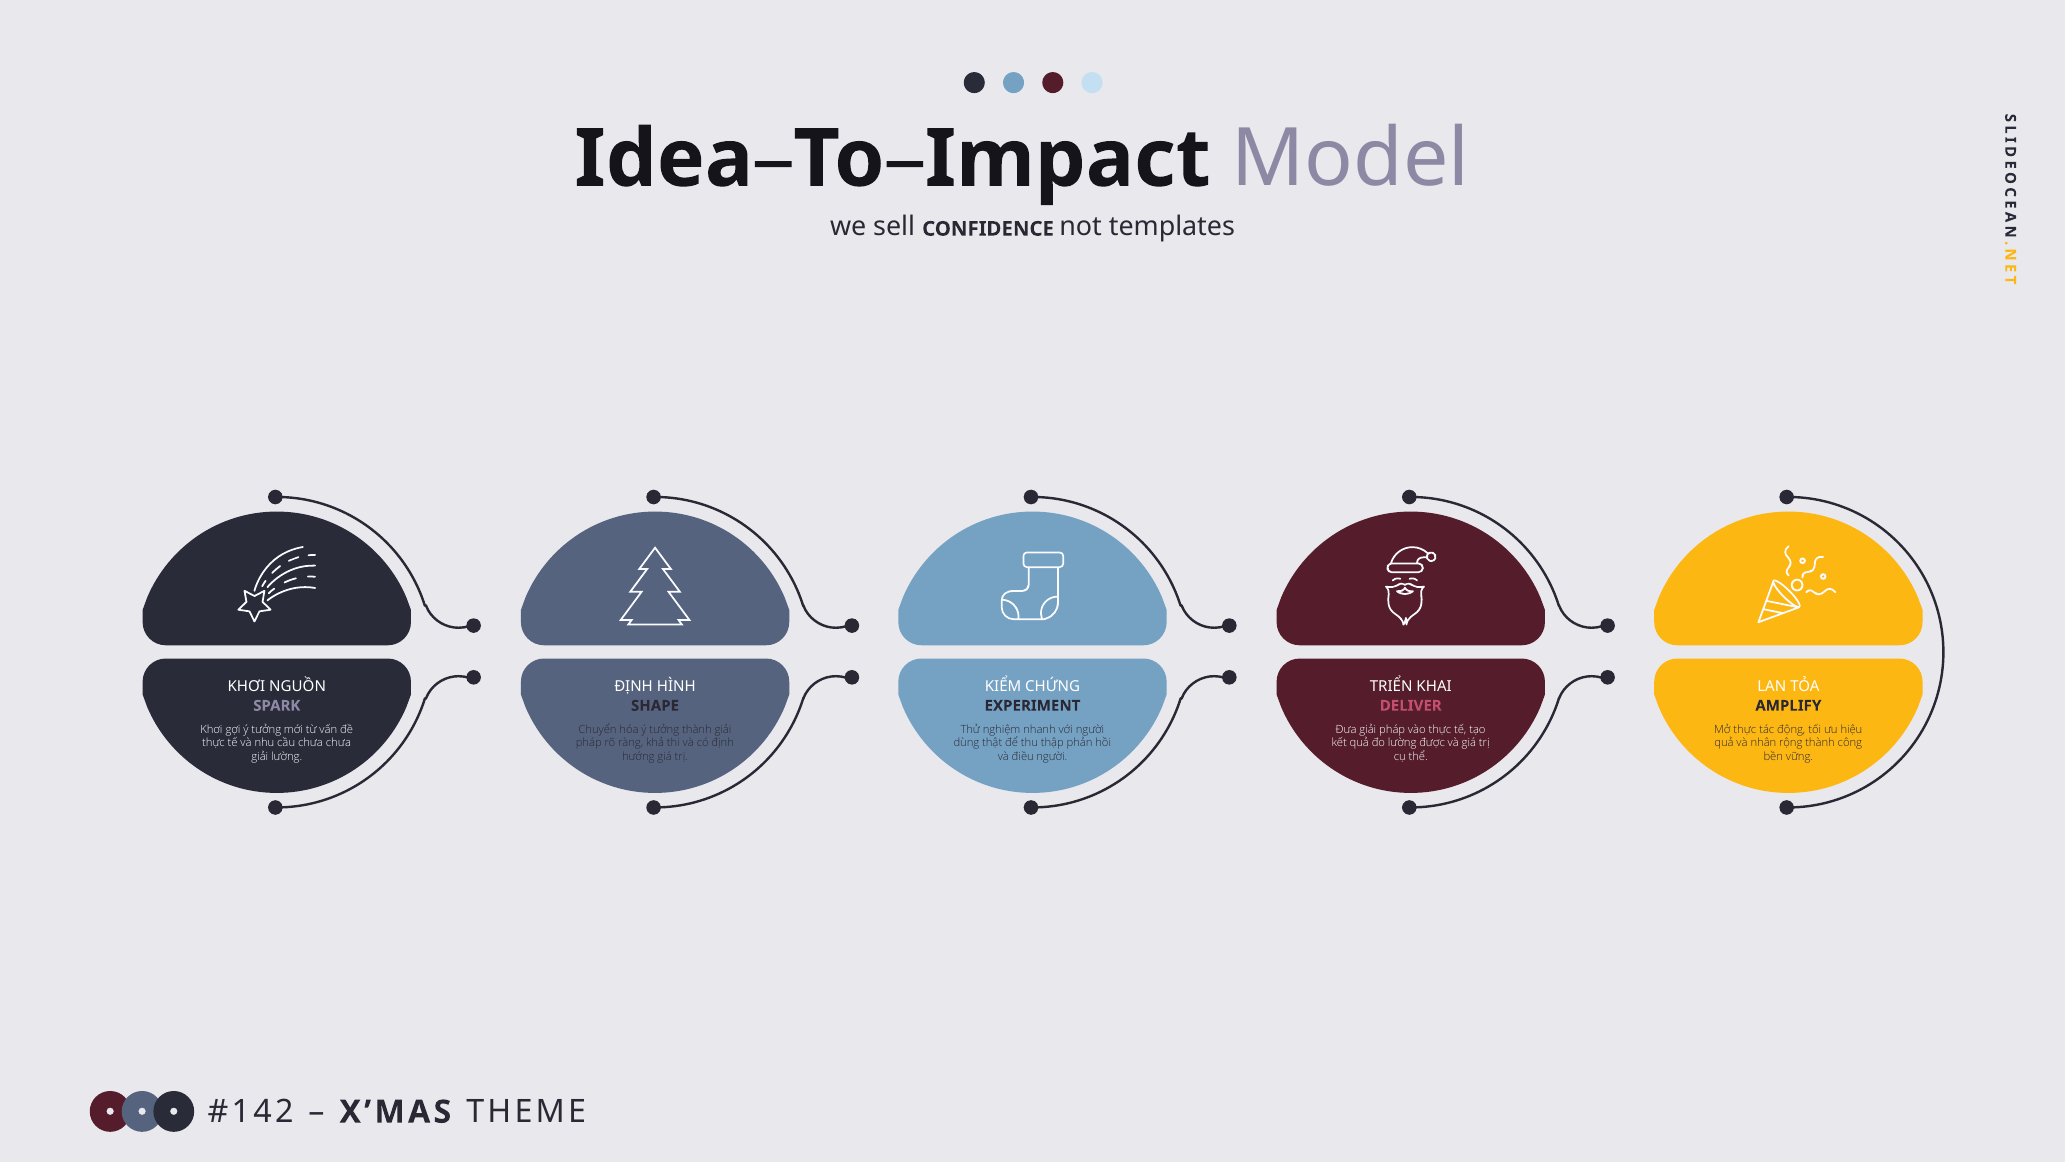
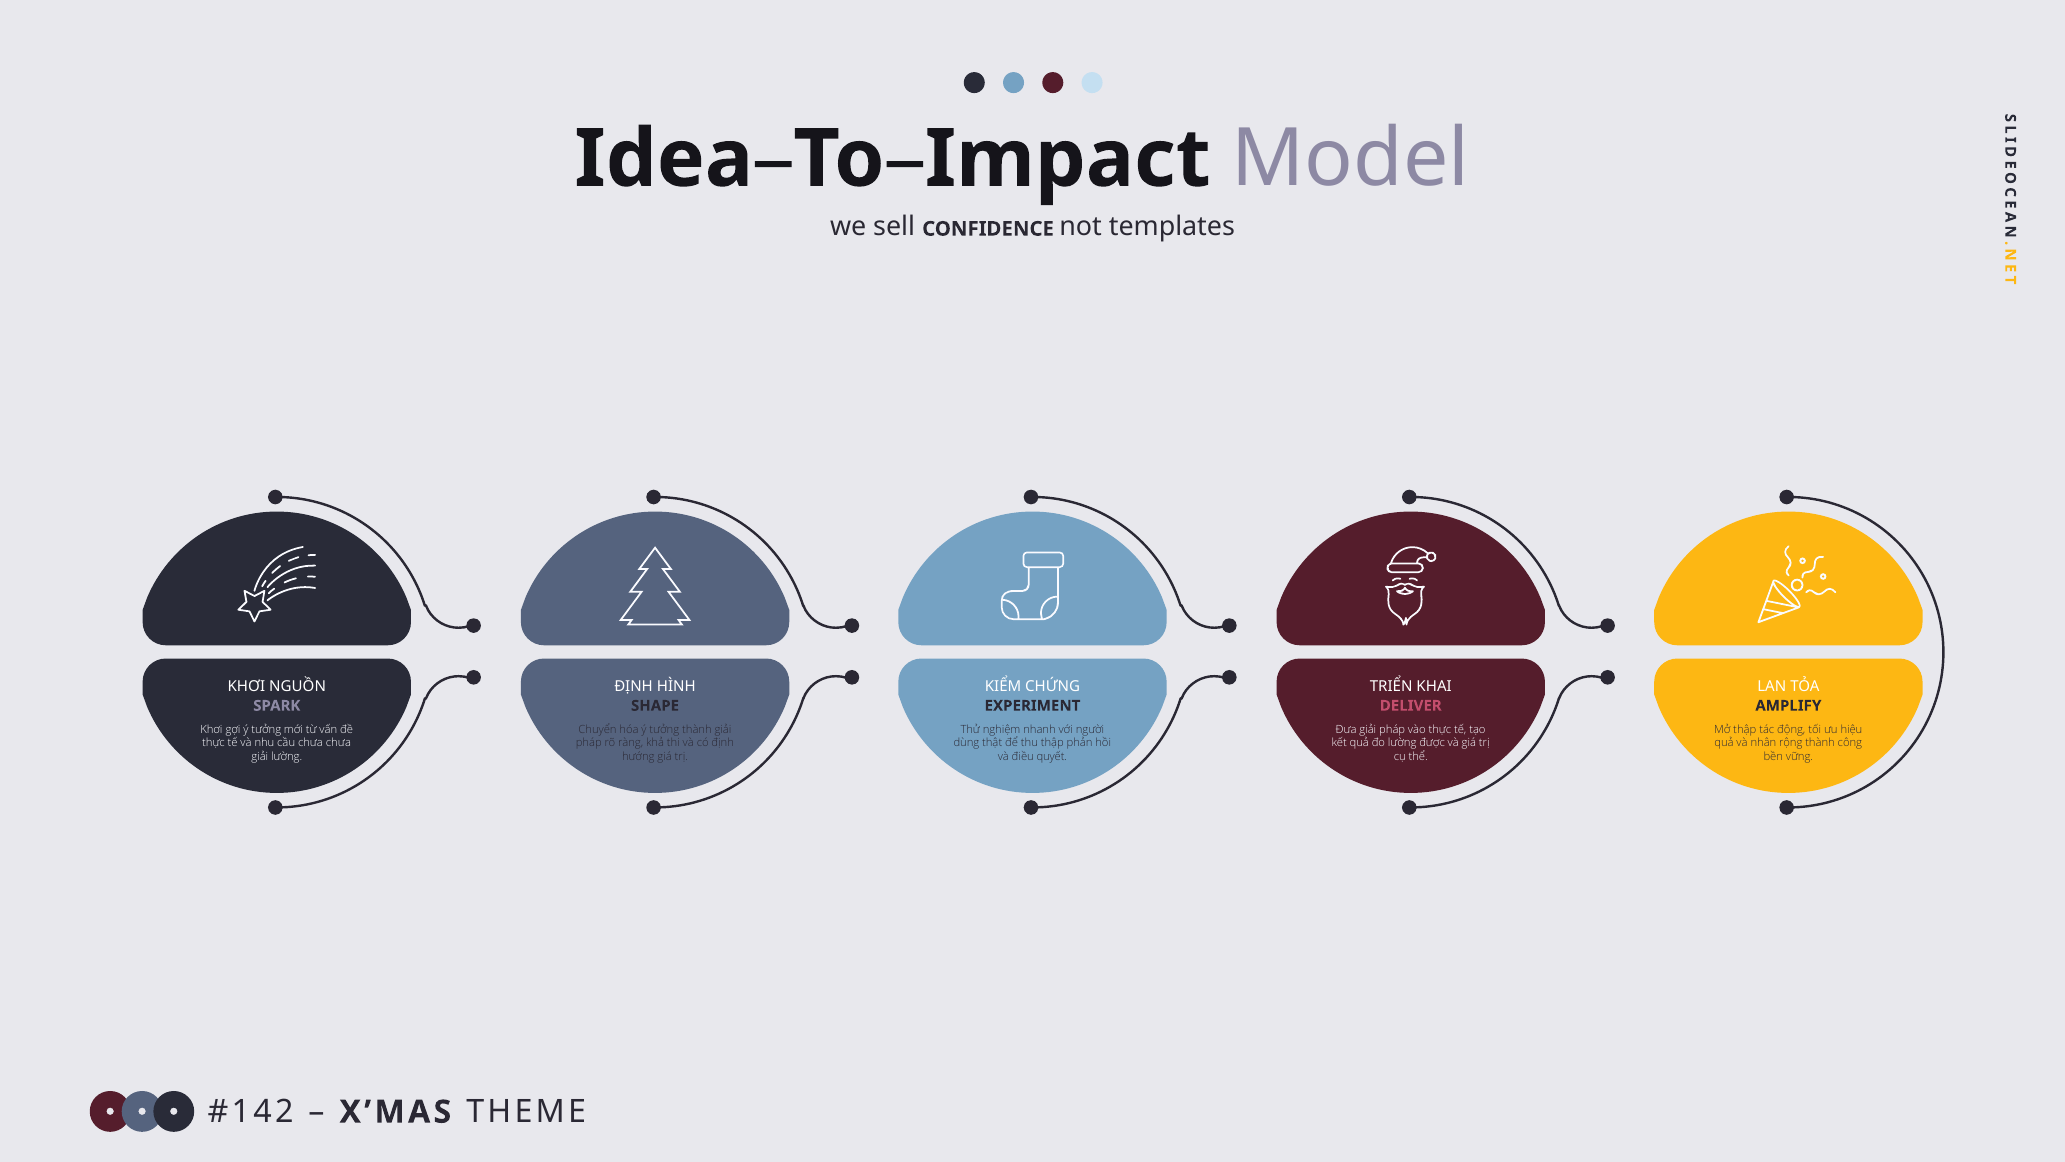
Mở thực: thực -> thập
điều người: người -> quyết
